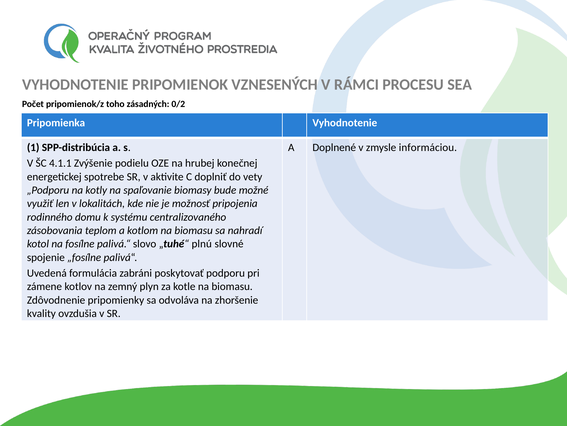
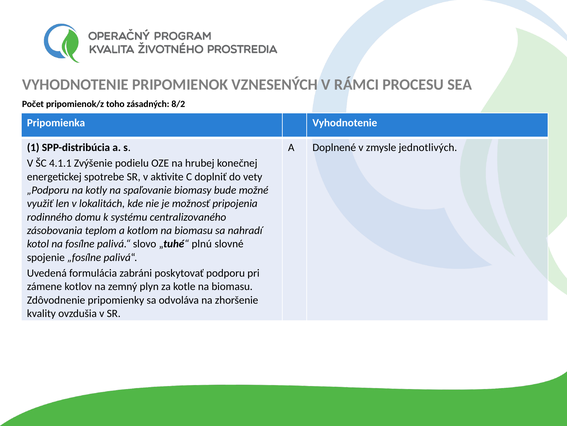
0/2: 0/2 -> 8/2
informáciou: informáciou -> jednotlivých
